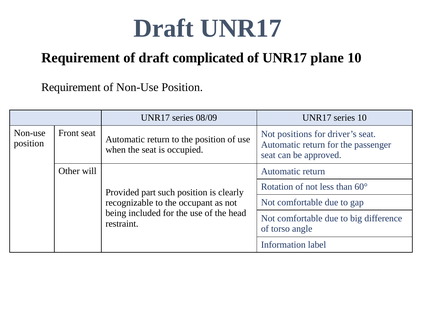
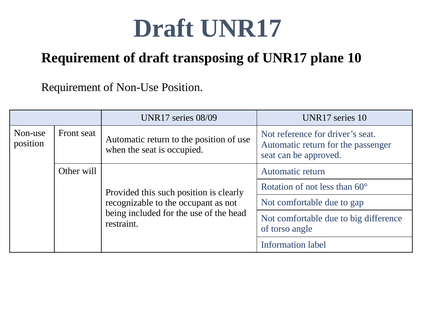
complicated: complicated -> transposing
positions: positions -> reference
part: part -> this
